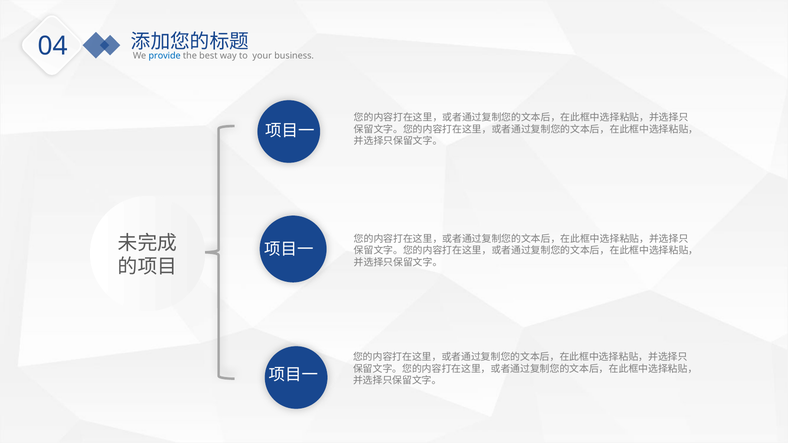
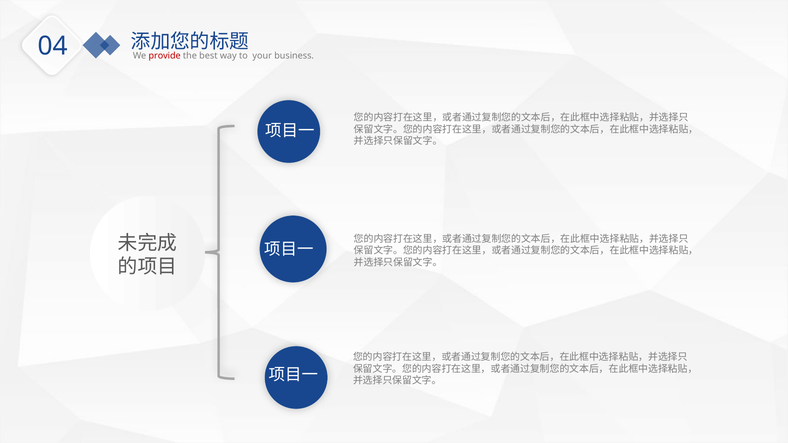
provide colour: blue -> red
